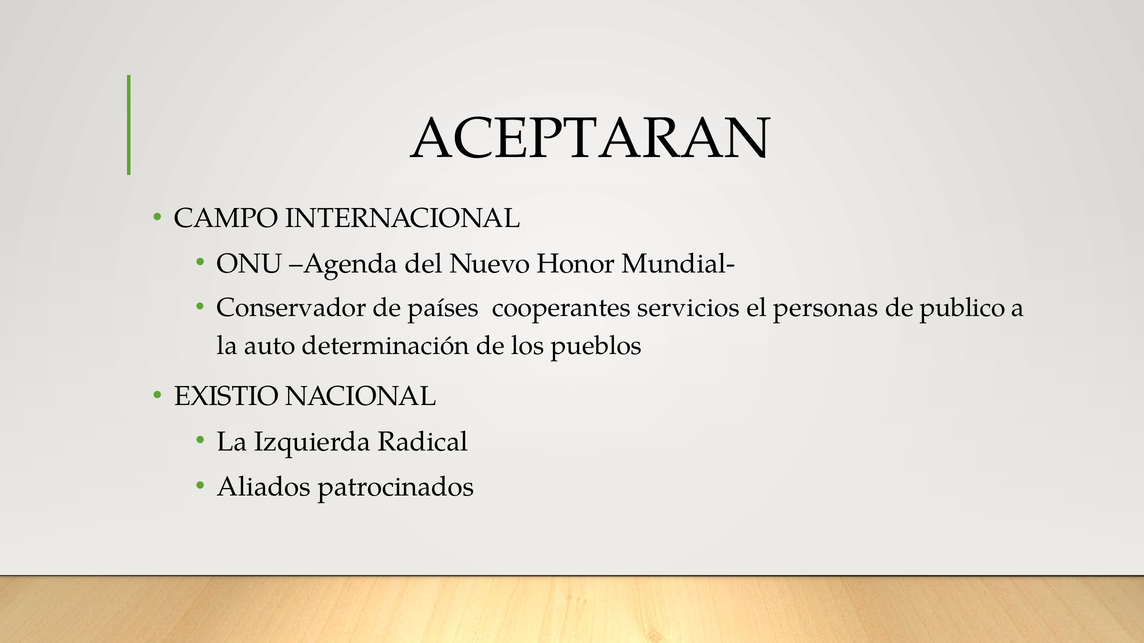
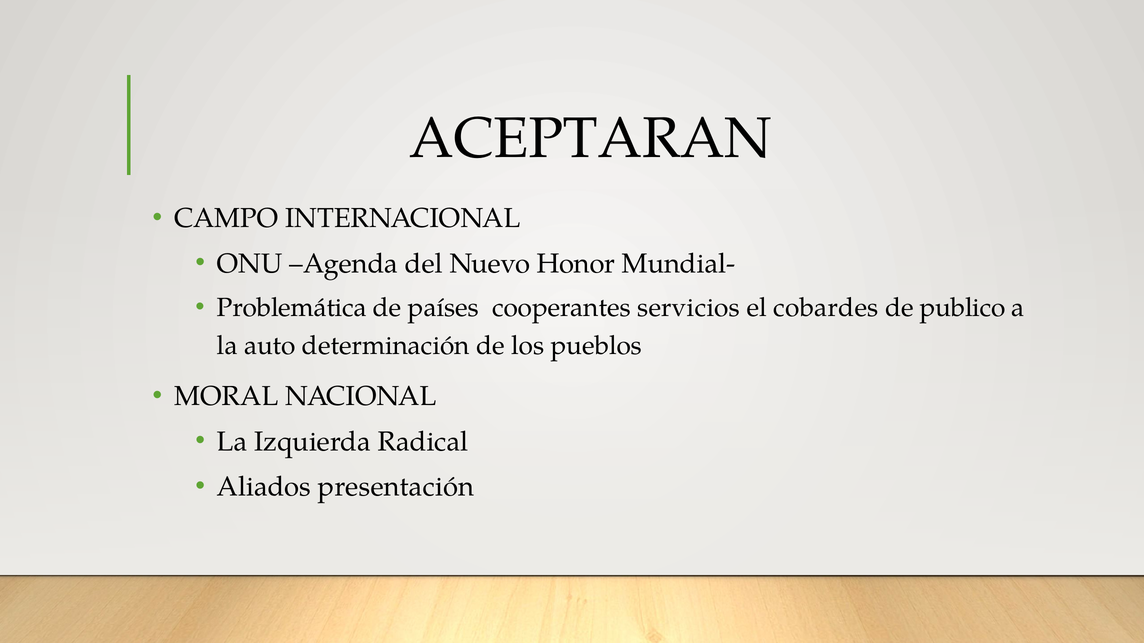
Conservador: Conservador -> Problemática
personas: personas -> cobardes
EXISTIO: EXISTIO -> MORAL
patrocinados: patrocinados -> presentación
